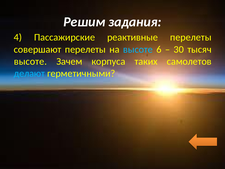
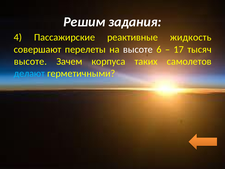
реактивные перелеты: перелеты -> жидкость
высоте at (138, 49) colour: light blue -> white
30: 30 -> 17
